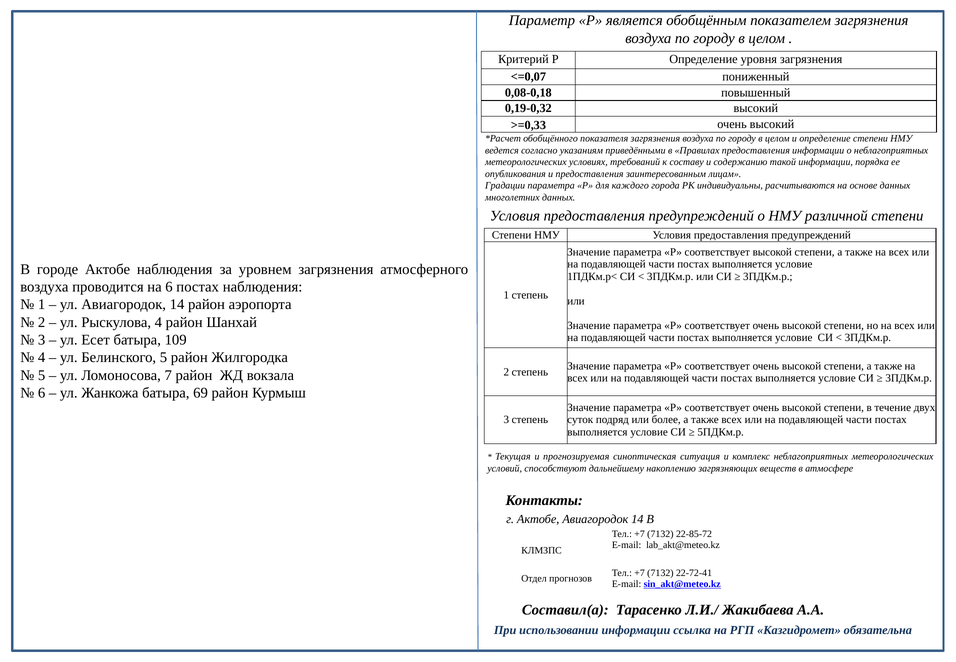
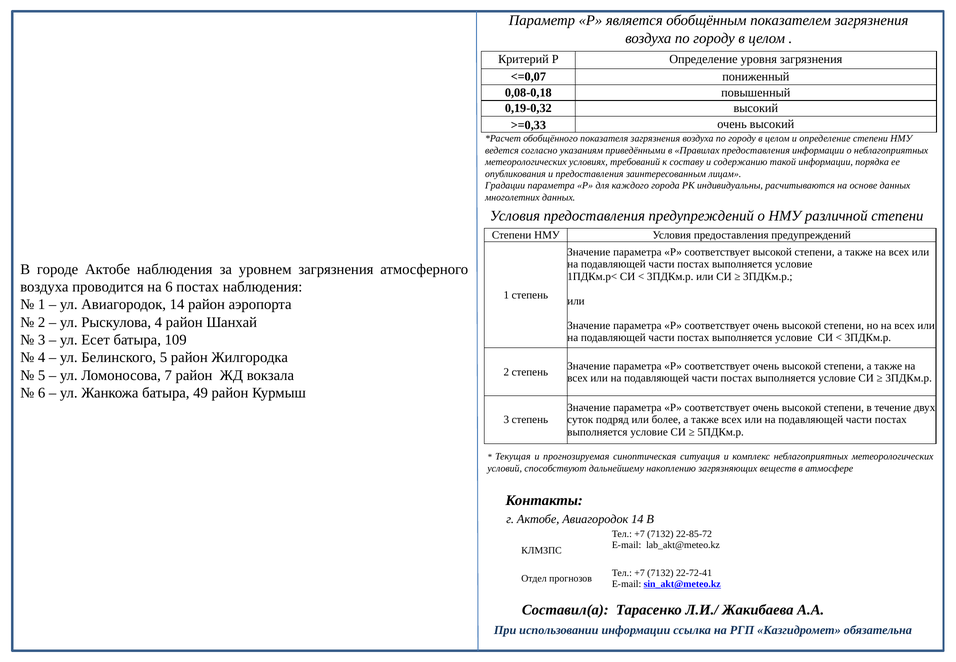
69: 69 -> 49
